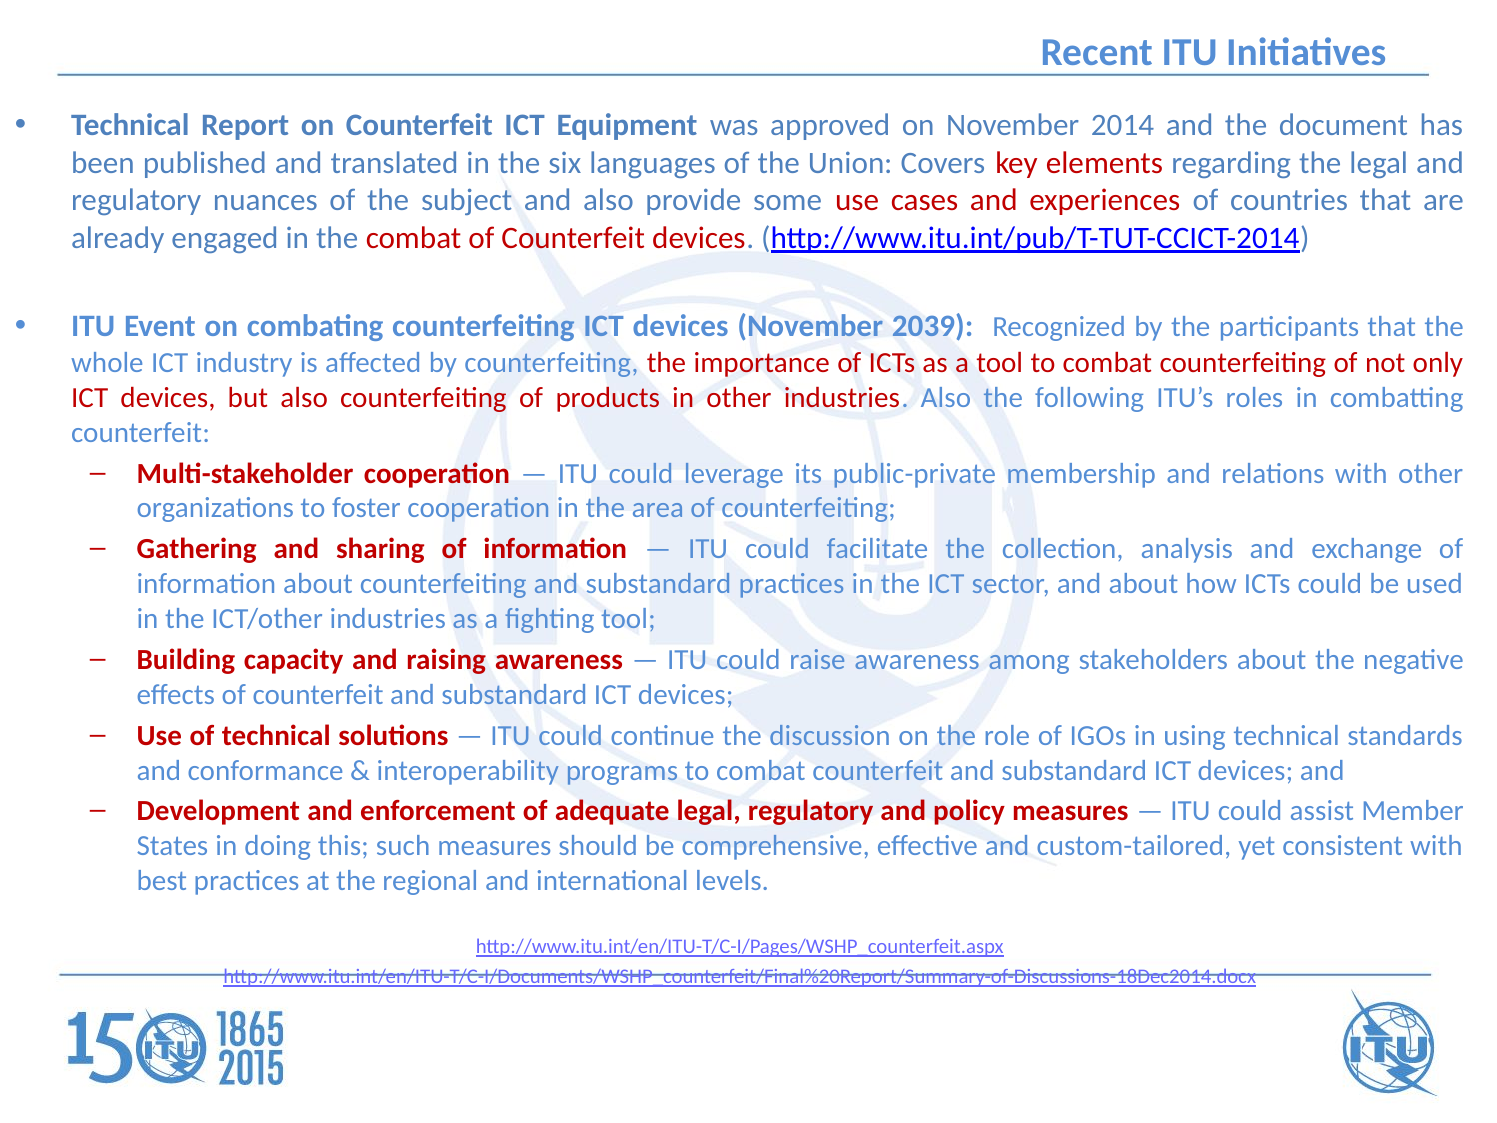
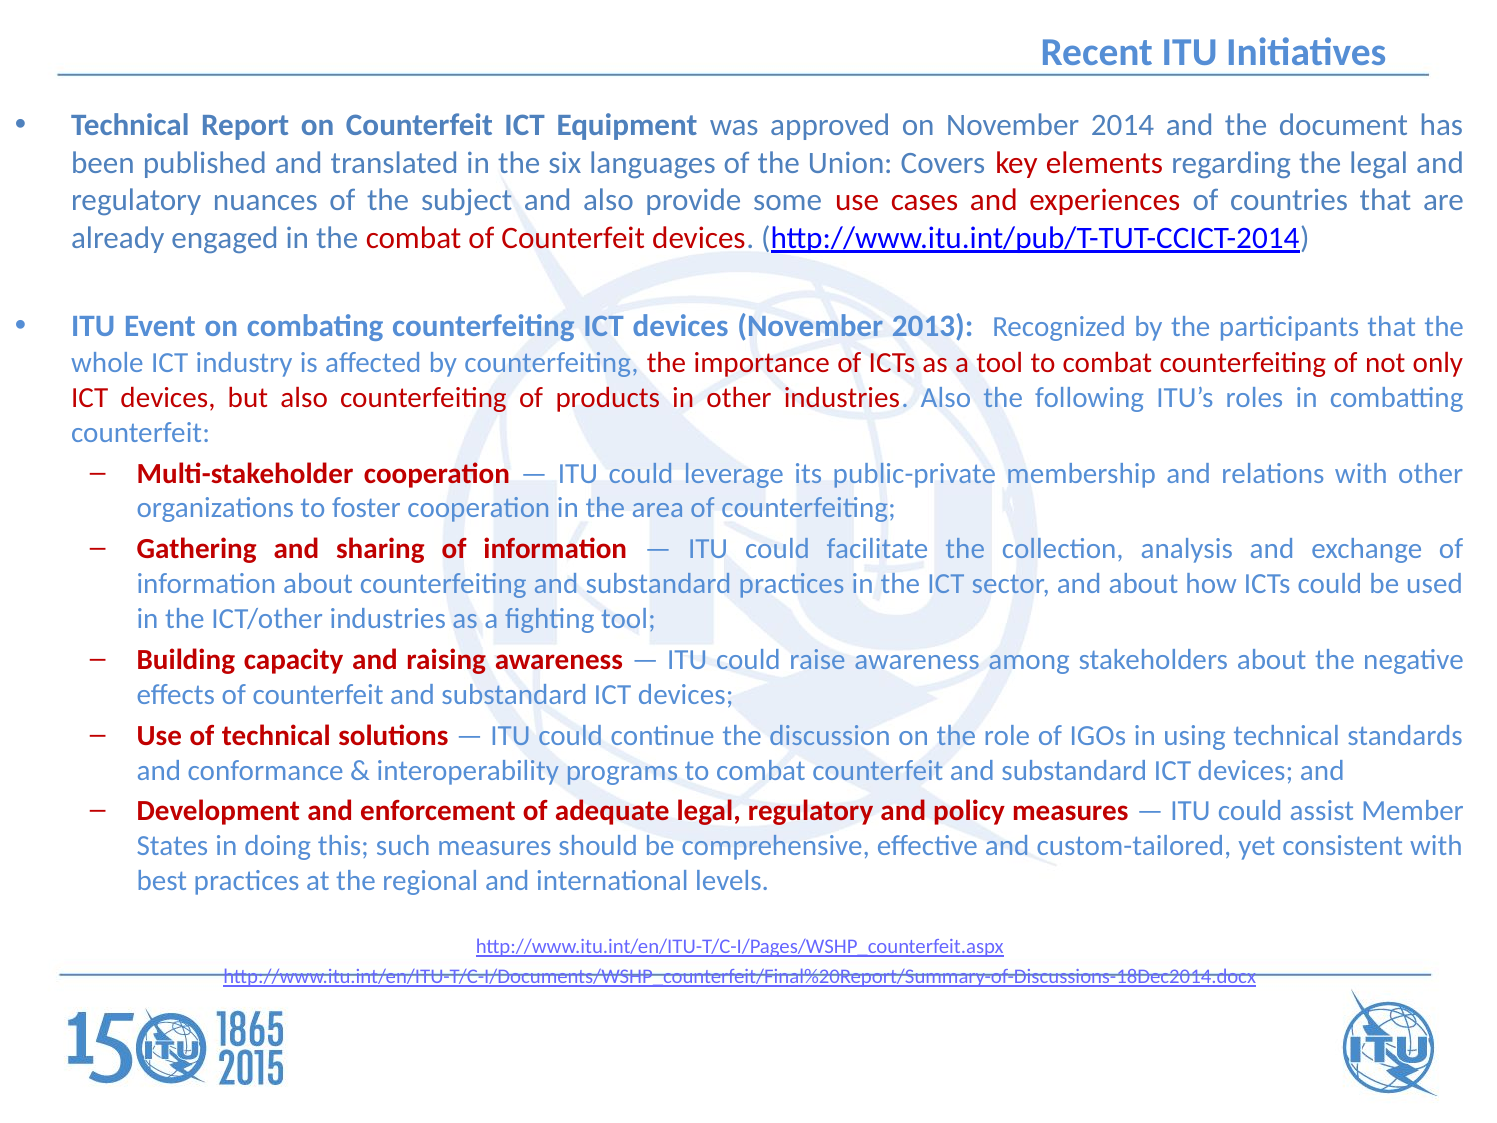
2039: 2039 -> 2013
